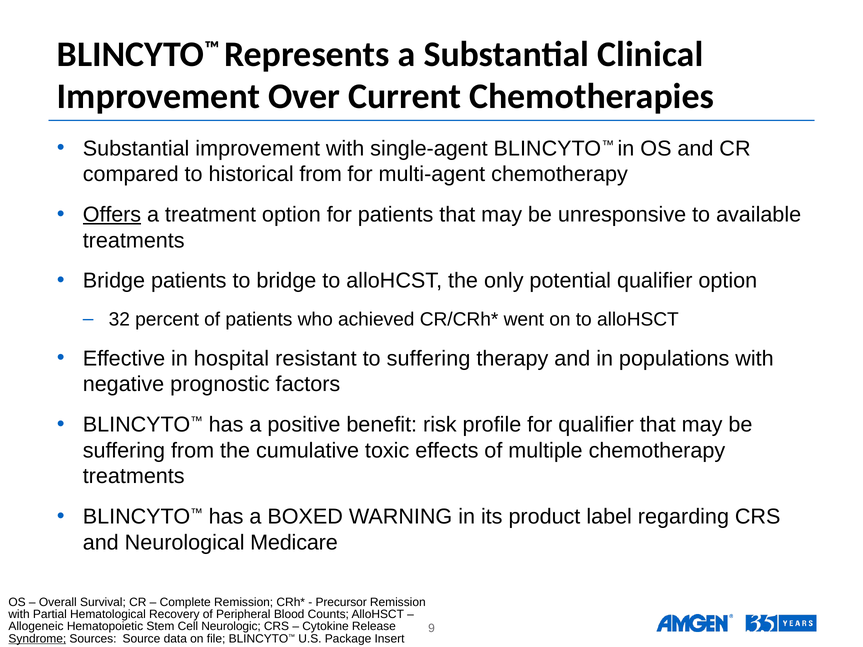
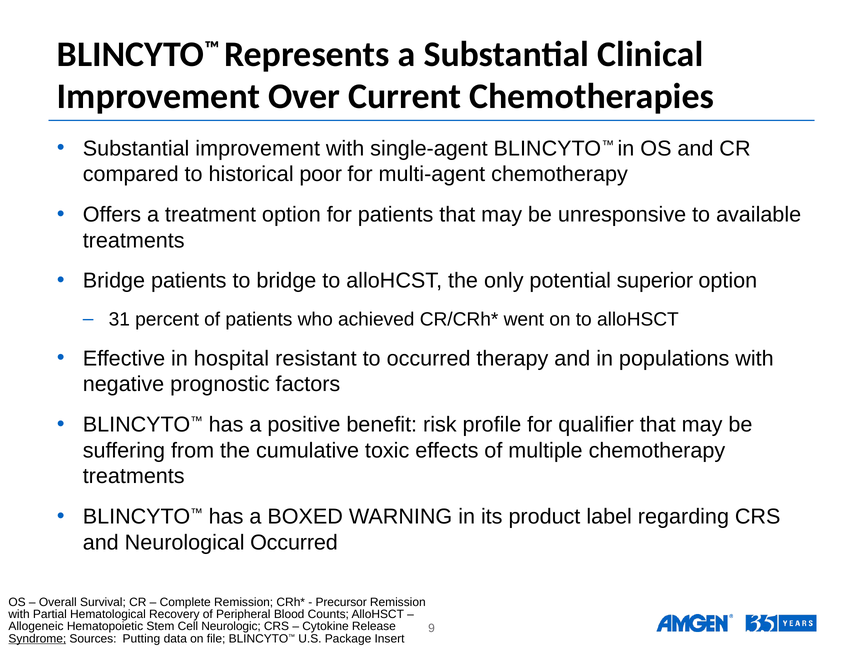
historical from: from -> poor
Offers underline: present -> none
potential qualifier: qualifier -> superior
32: 32 -> 31
to suffering: suffering -> occurred
Neurological Medicare: Medicare -> Occurred
Source: Source -> Putting
